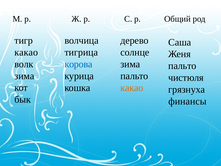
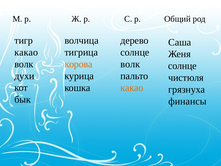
корова colour: blue -> orange
зима at (130, 64): зима -> волк
пальто at (182, 66): пальто -> солнце
зима at (24, 76): зима -> духи
